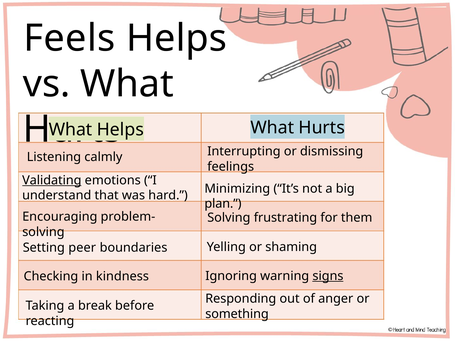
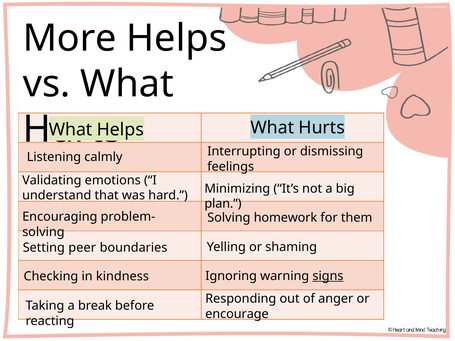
Feels: Feels -> More
Validating underline: present -> none
frustrating: frustrating -> homework
something: something -> encourage
